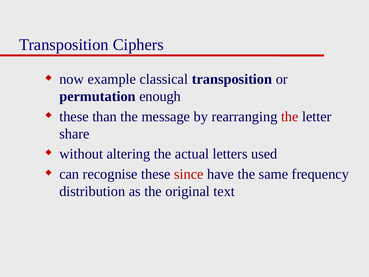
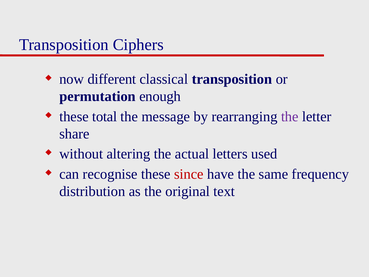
example: example -> different
than: than -> total
the at (290, 116) colour: red -> purple
